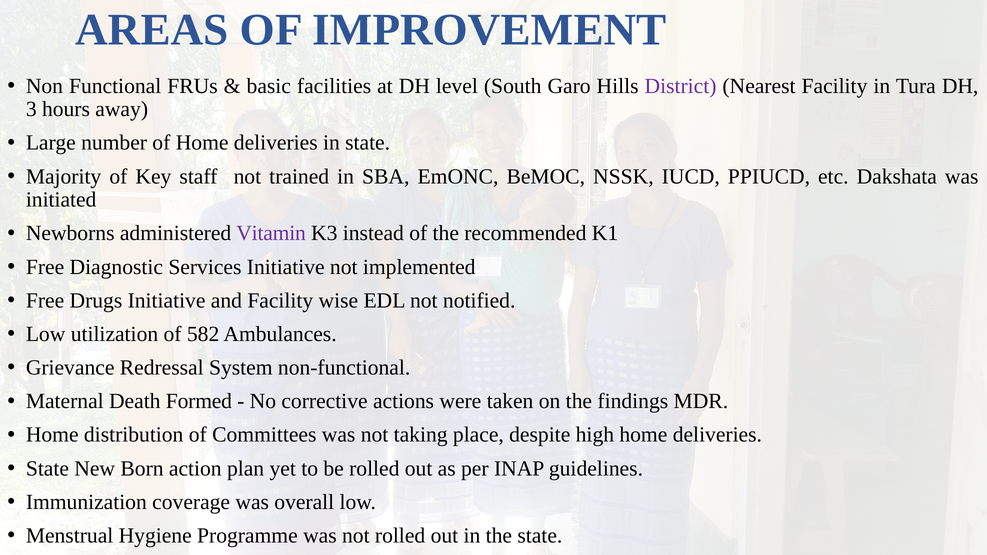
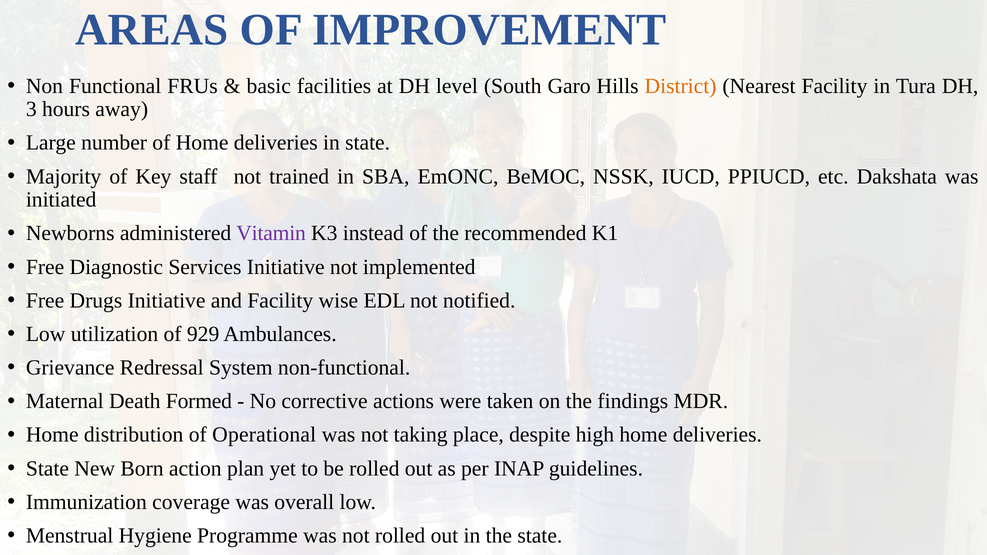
District colour: purple -> orange
582: 582 -> 929
Committees: Committees -> Operational
